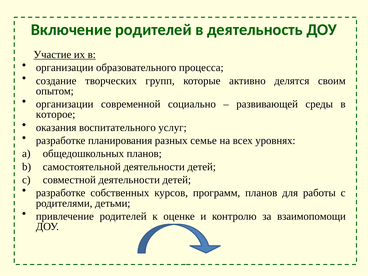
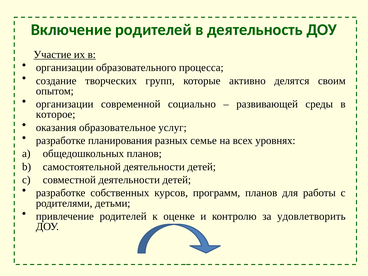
воспитательного: воспитательного -> образовательное
взаимопомощи: взаимопомощи -> удовлетворить
